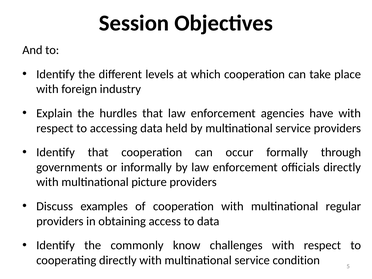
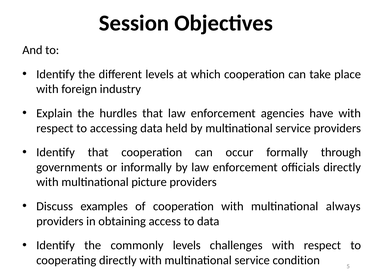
regular: regular -> always
commonly know: know -> levels
